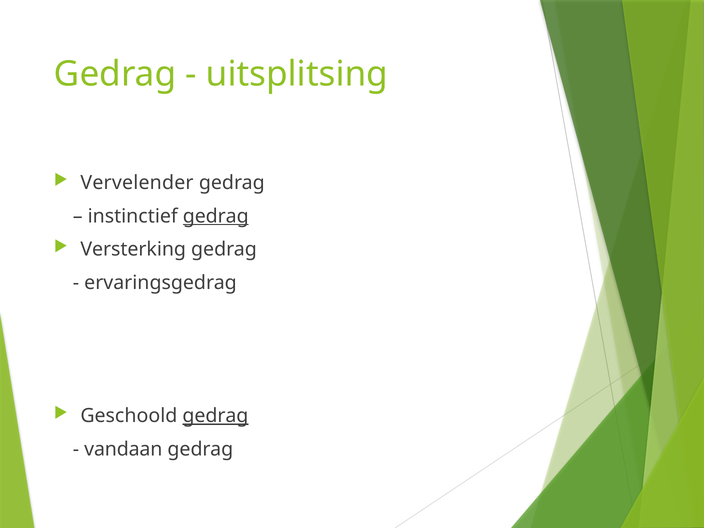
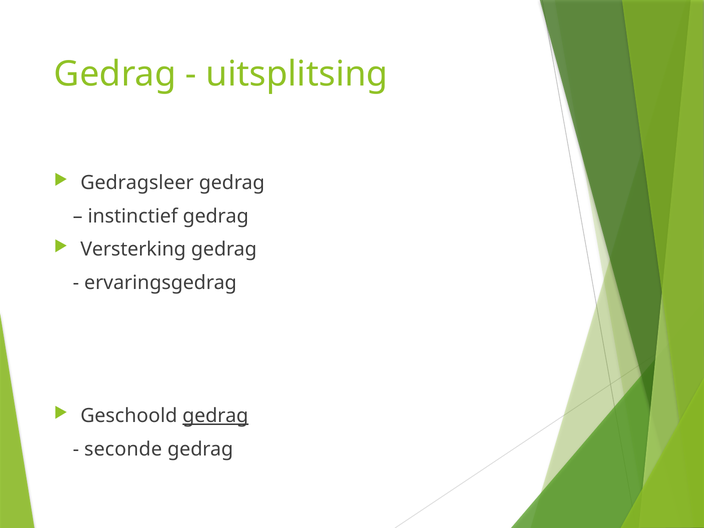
Vervelender: Vervelender -> Gedragsleer
gedrag at (216, 216) underline: present -> none
vandaan: vandaan -> seconde
